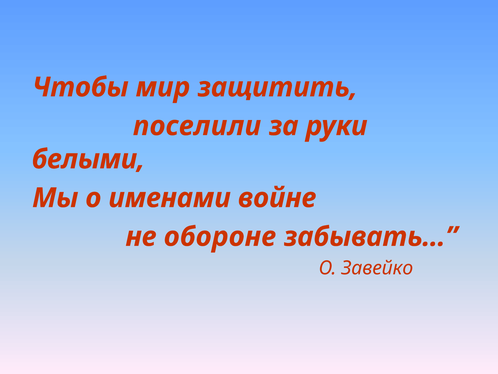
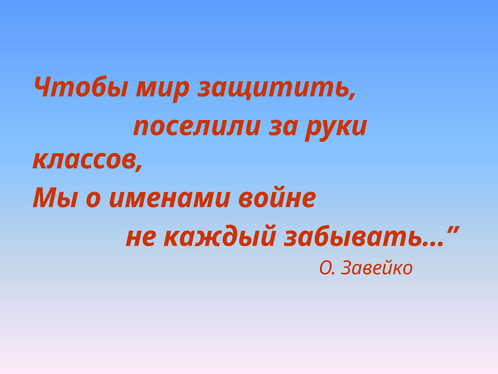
белыми: белыми -> классов
обороне: обороне -> каждый
